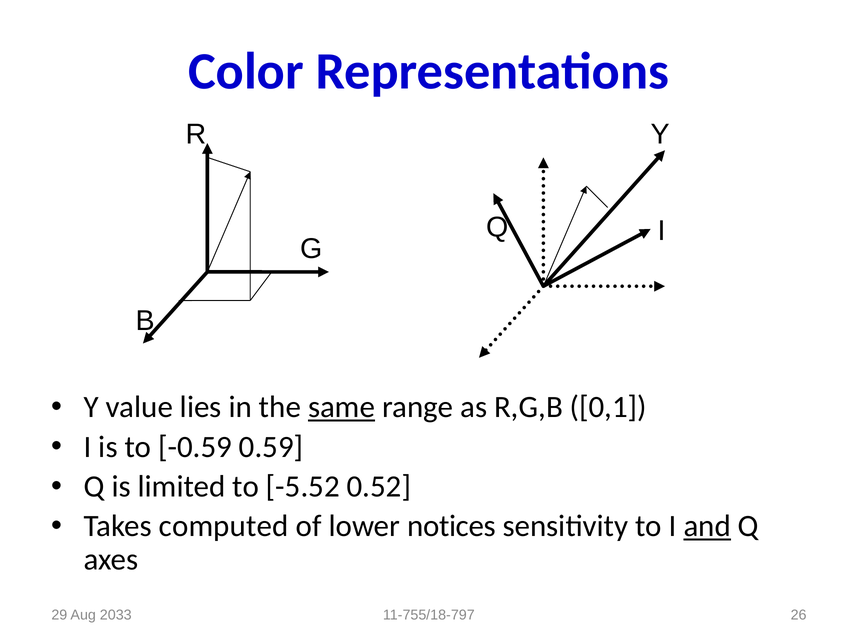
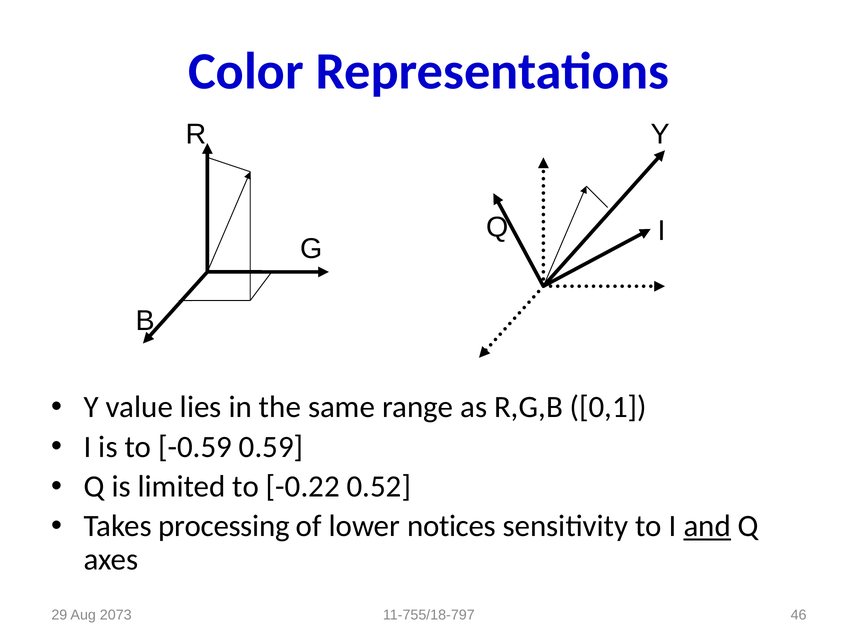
same underline: present -> none
-5.52: -5.52 -> -0.22
computed: computed -> processing
2033: 2033 -> 2073
26: 26 -> 46
